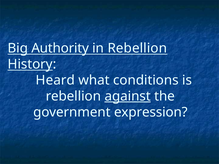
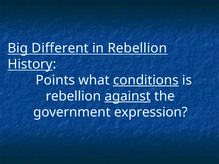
Authority: Authority -> Different
Heard: Heard -> Points
conditions underline: none -> present
